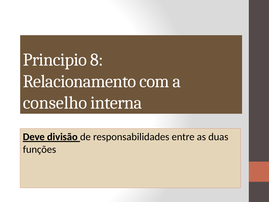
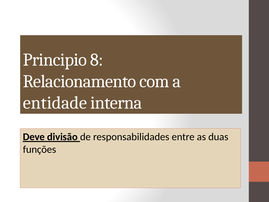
conselho: conselho -> entidade
